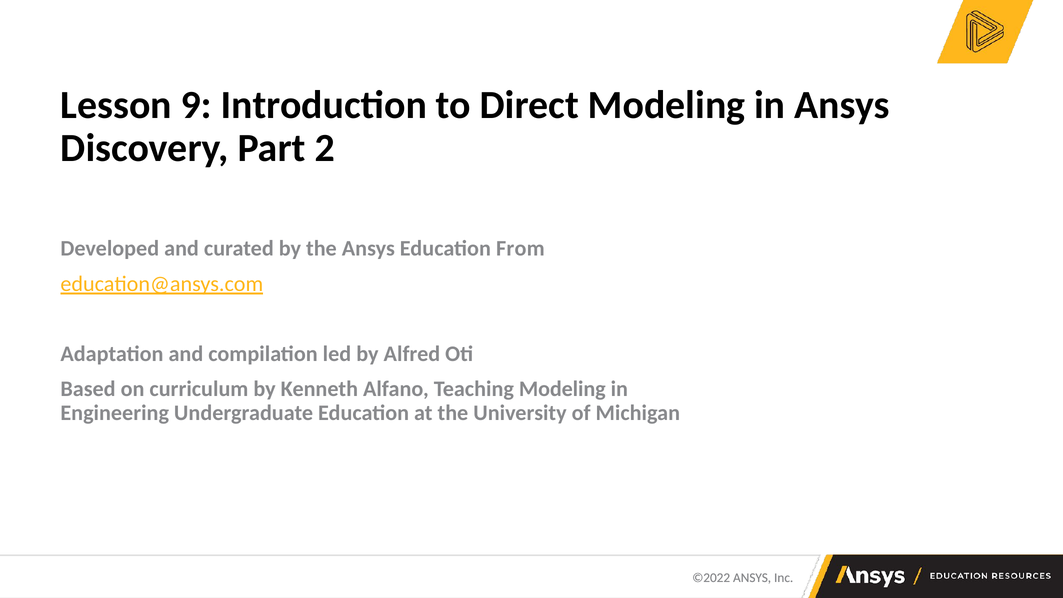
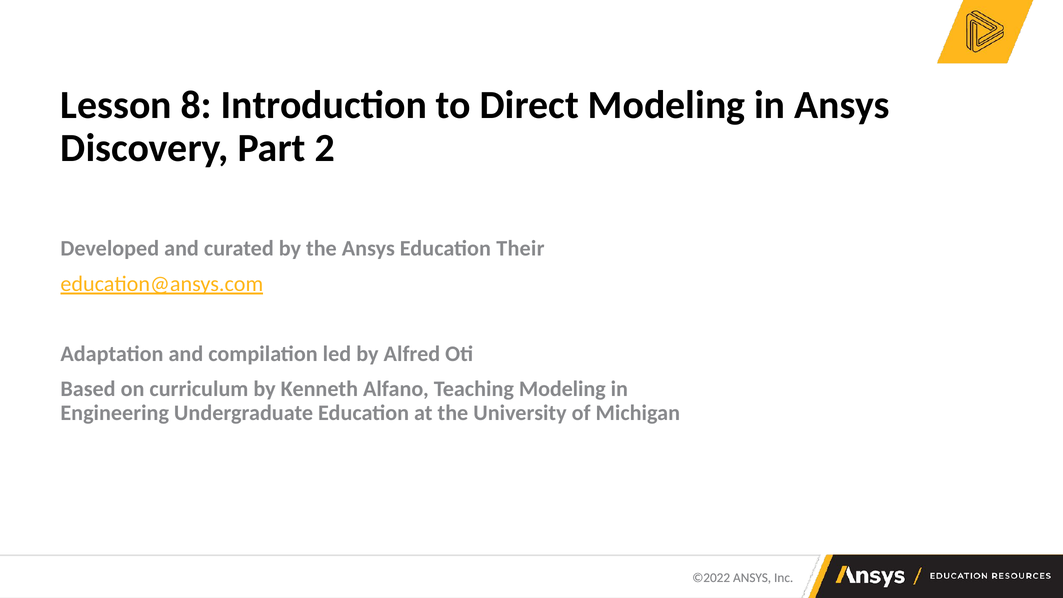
9: 9 -> 8
From: From -> Their
